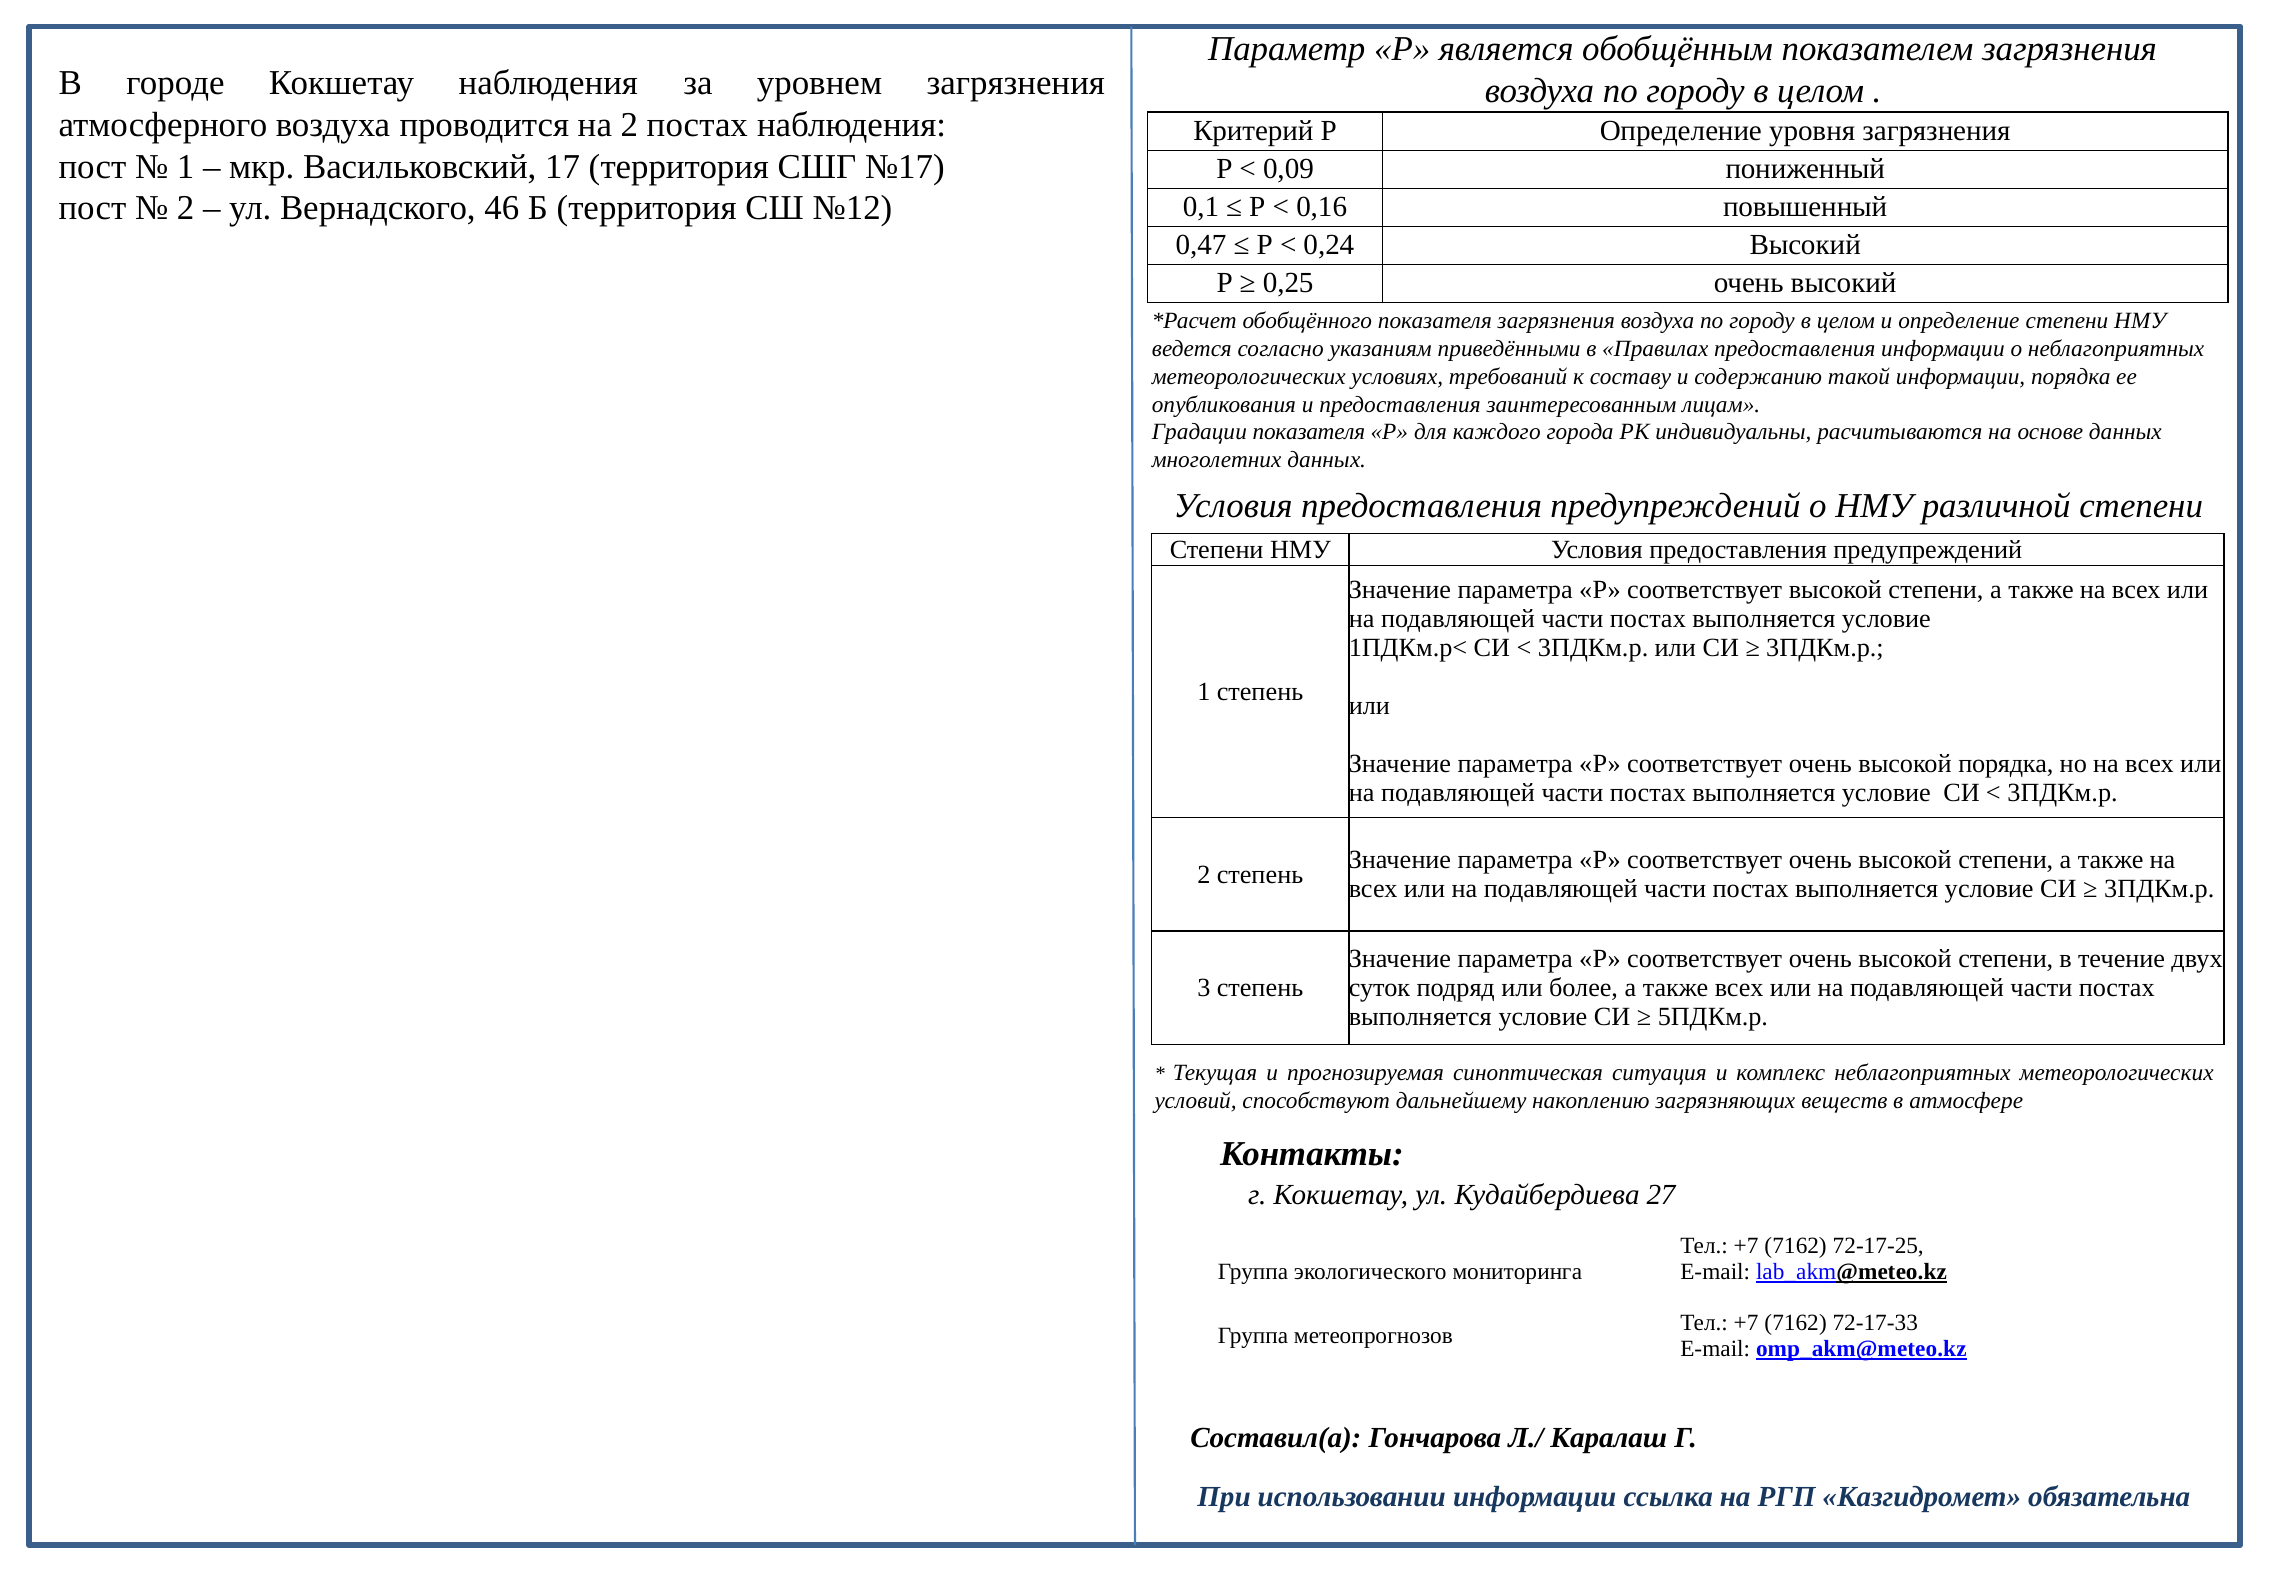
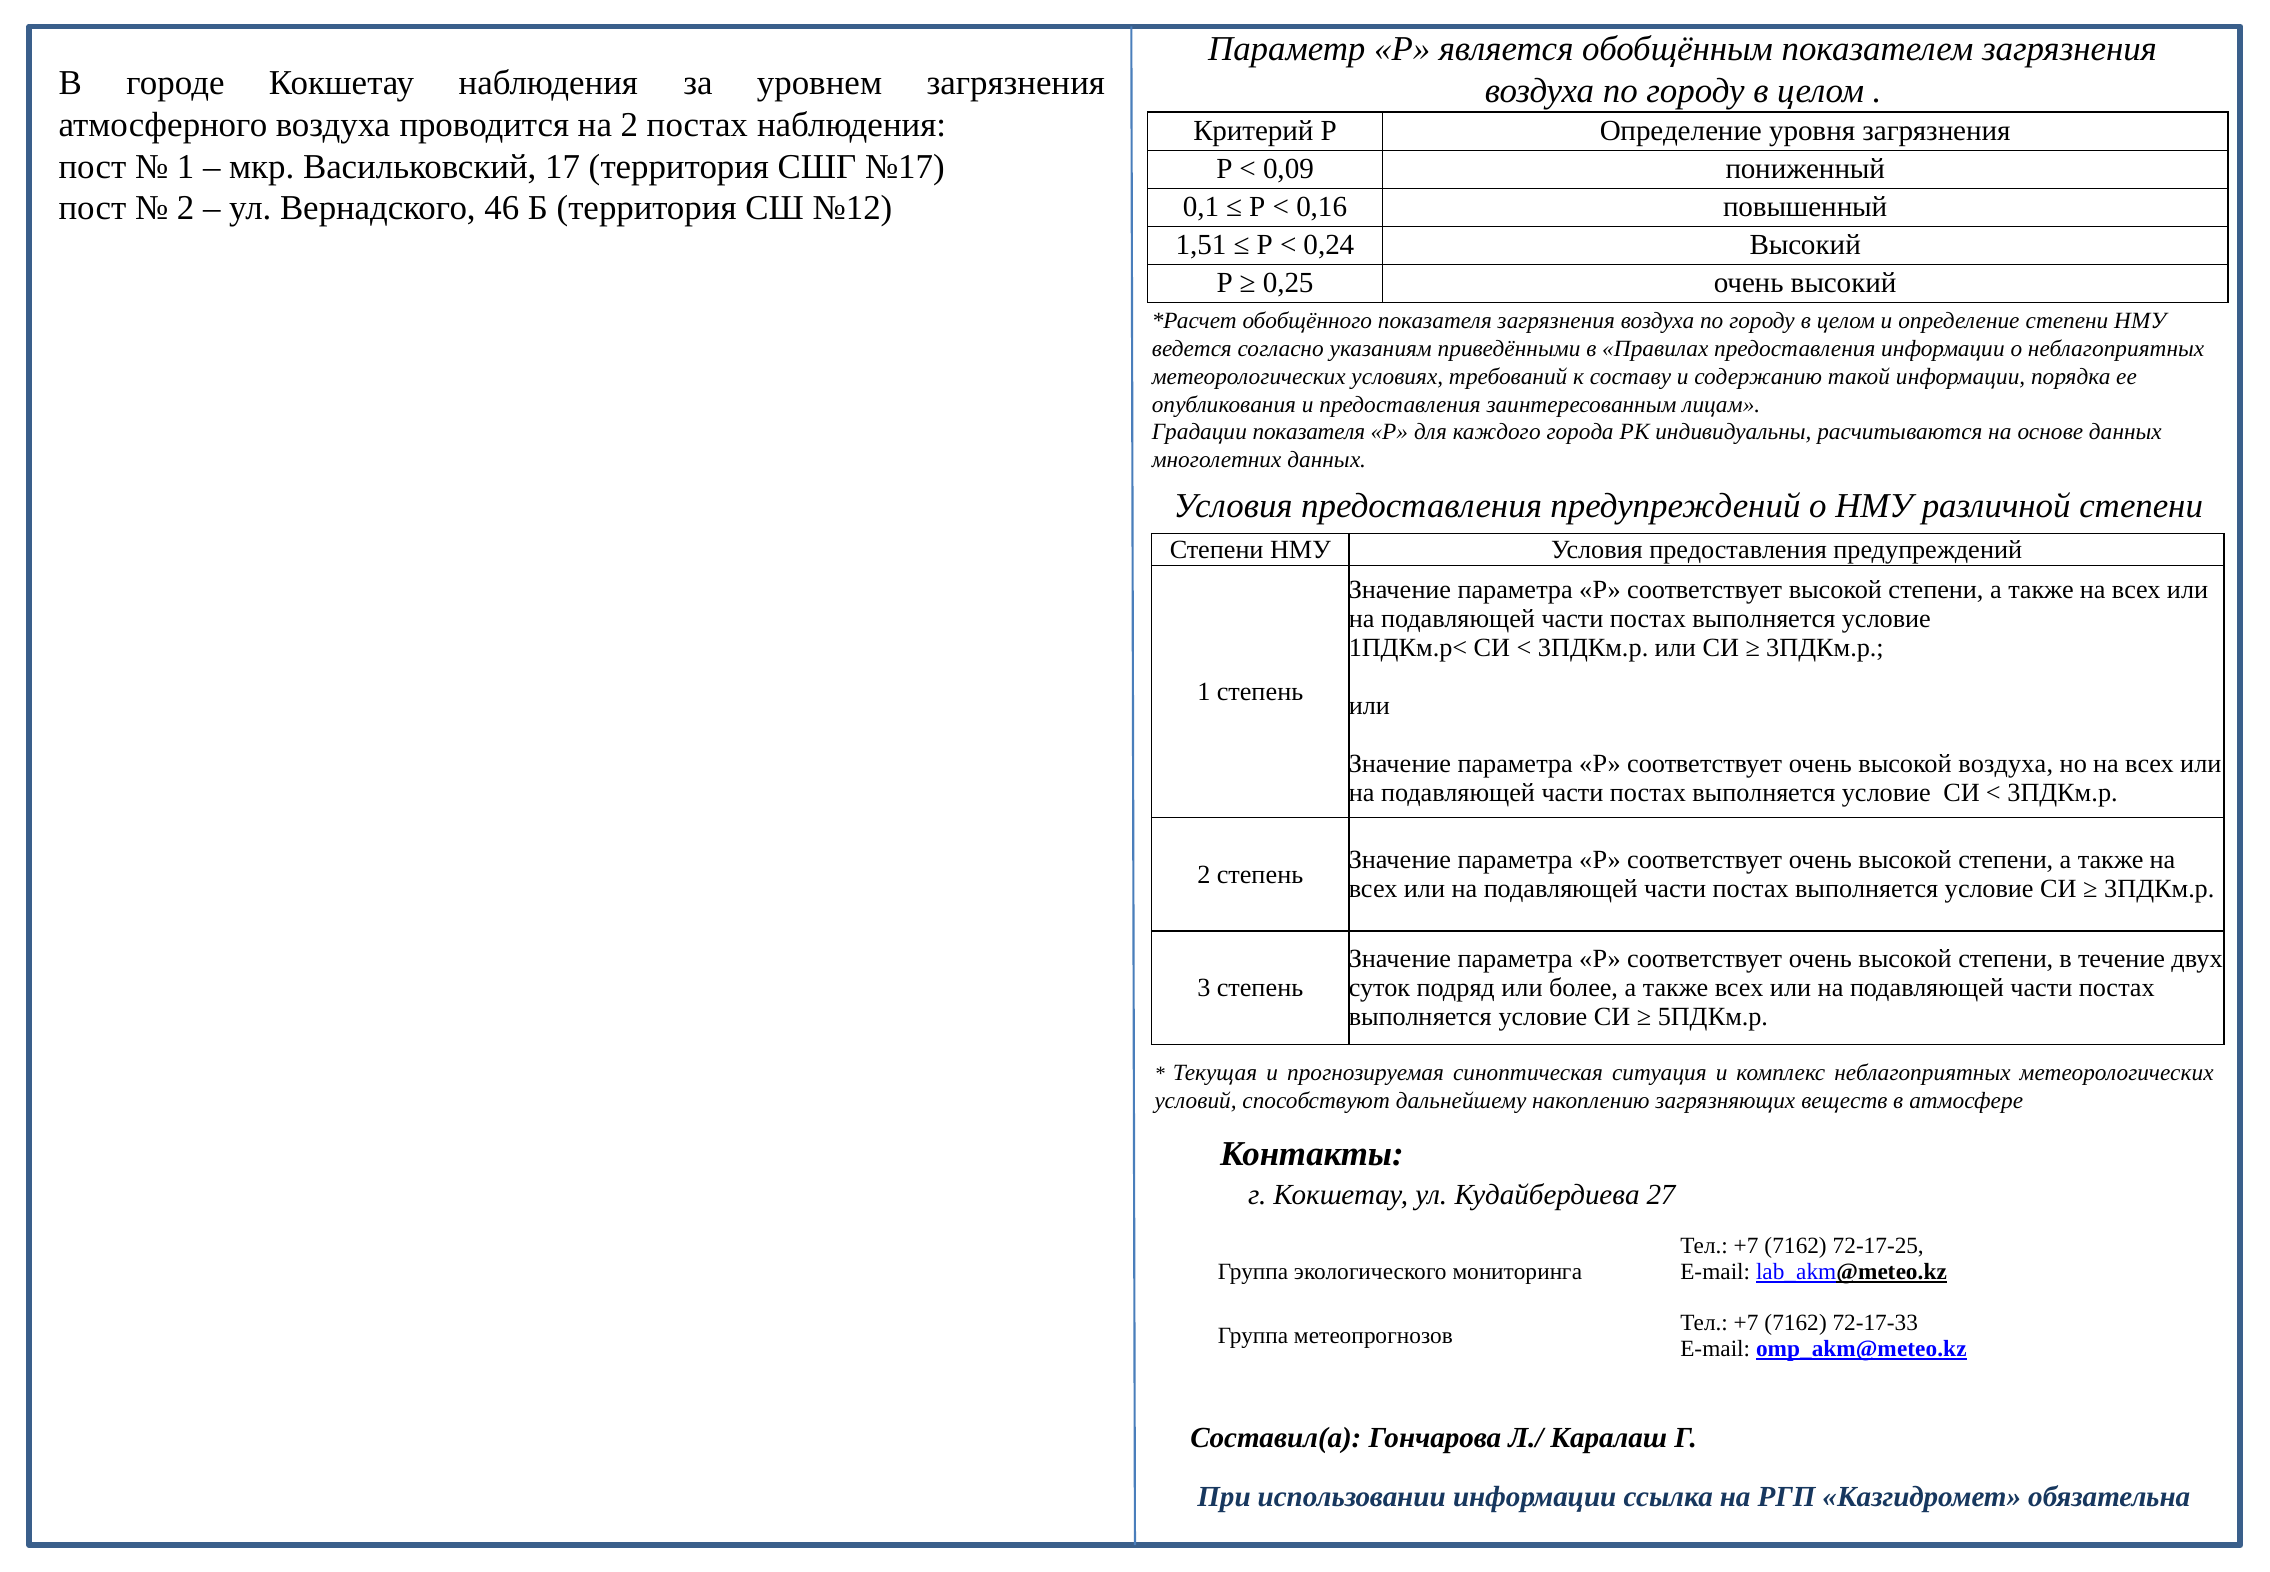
0,47: 0,47 -> 1,51
высокой порядка: порядка -> воздуха
